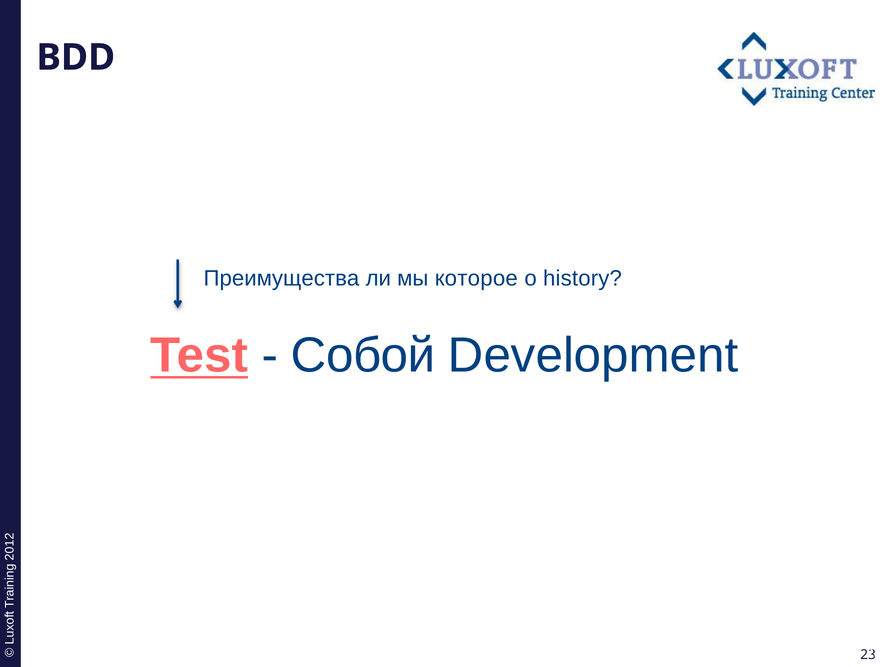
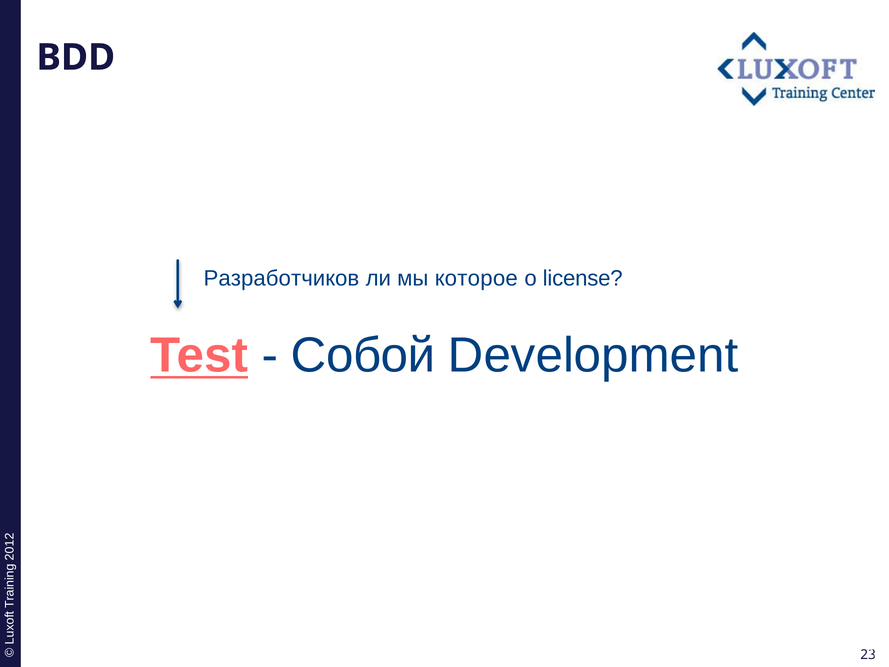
Преимущества: Преимущества -> Разработчиков
history: history -> license
